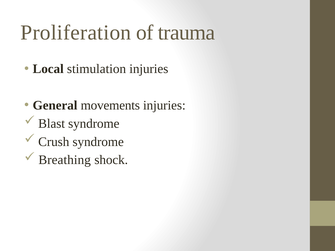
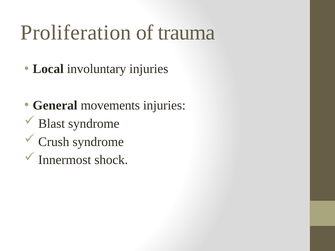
stimulation: stimulation -> involuntary
Breathing: Breathing -> Innermost
